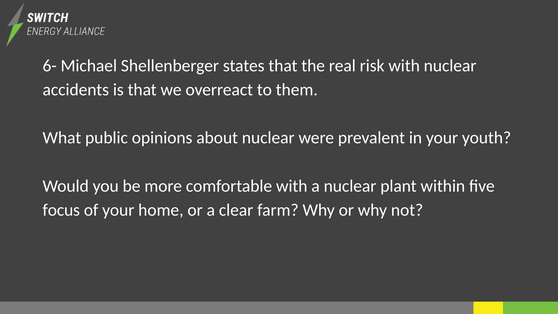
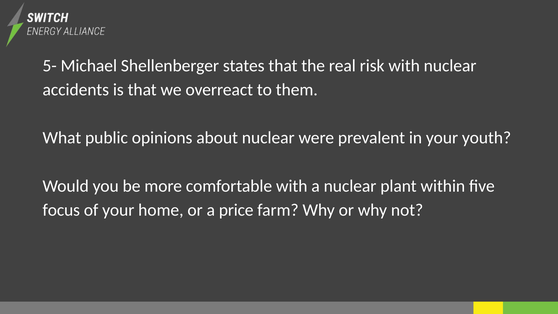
6-: 6- -> 5-
clear: clear -> price
